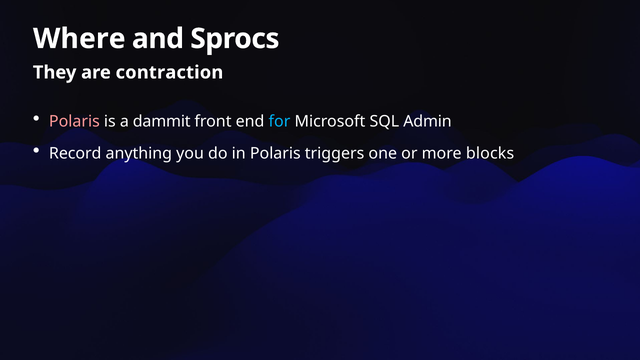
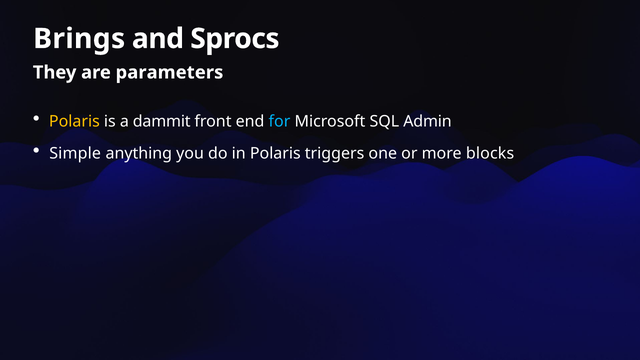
Where: Where -> Brings
contraction: contraction -> parameters
Polaris at (74, 121) colour: pink -> yellow
Record: Record -> Simple
